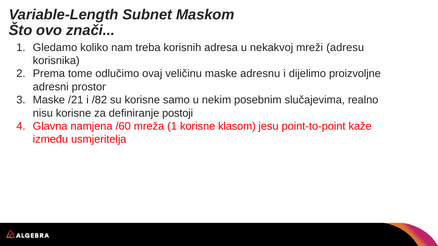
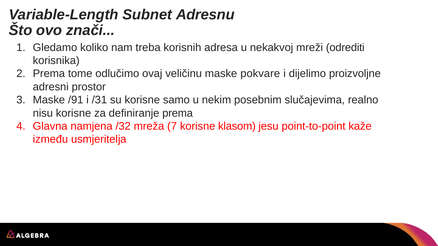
Maskom: Maskom -> Adresnu
adresu: adresu -> odrediti
adresnu: adresnu -> pokvare
/21: /21 -> /91
/82: /82 -> /31
definiranje postoji: postoji -> prema
/60: /60 -> /32
mreža 1: 1 -> 7
